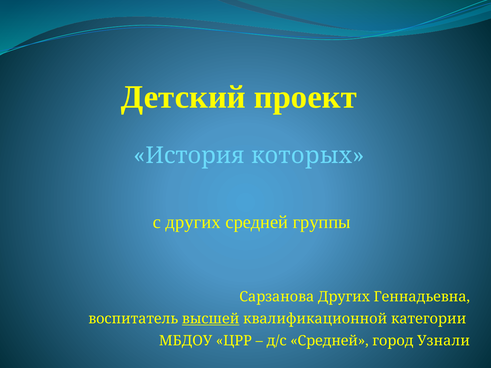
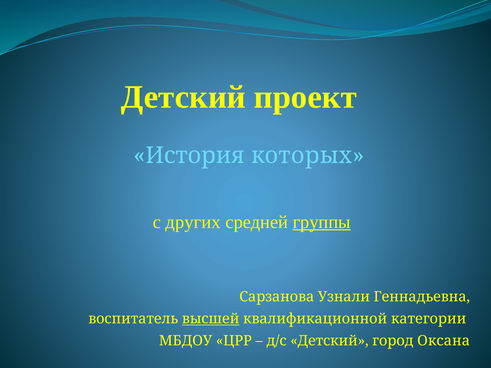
группы underline: none -> present
Сарзанова Других: Других -> Узнали
д/с Средней: Средней -> Детский
Узнали: Узнали -> Оксана
